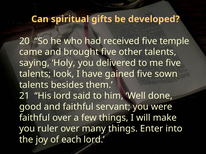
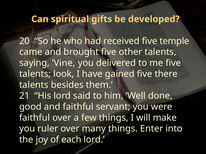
Holy: Holy -> Vine
sown: sown -> there
